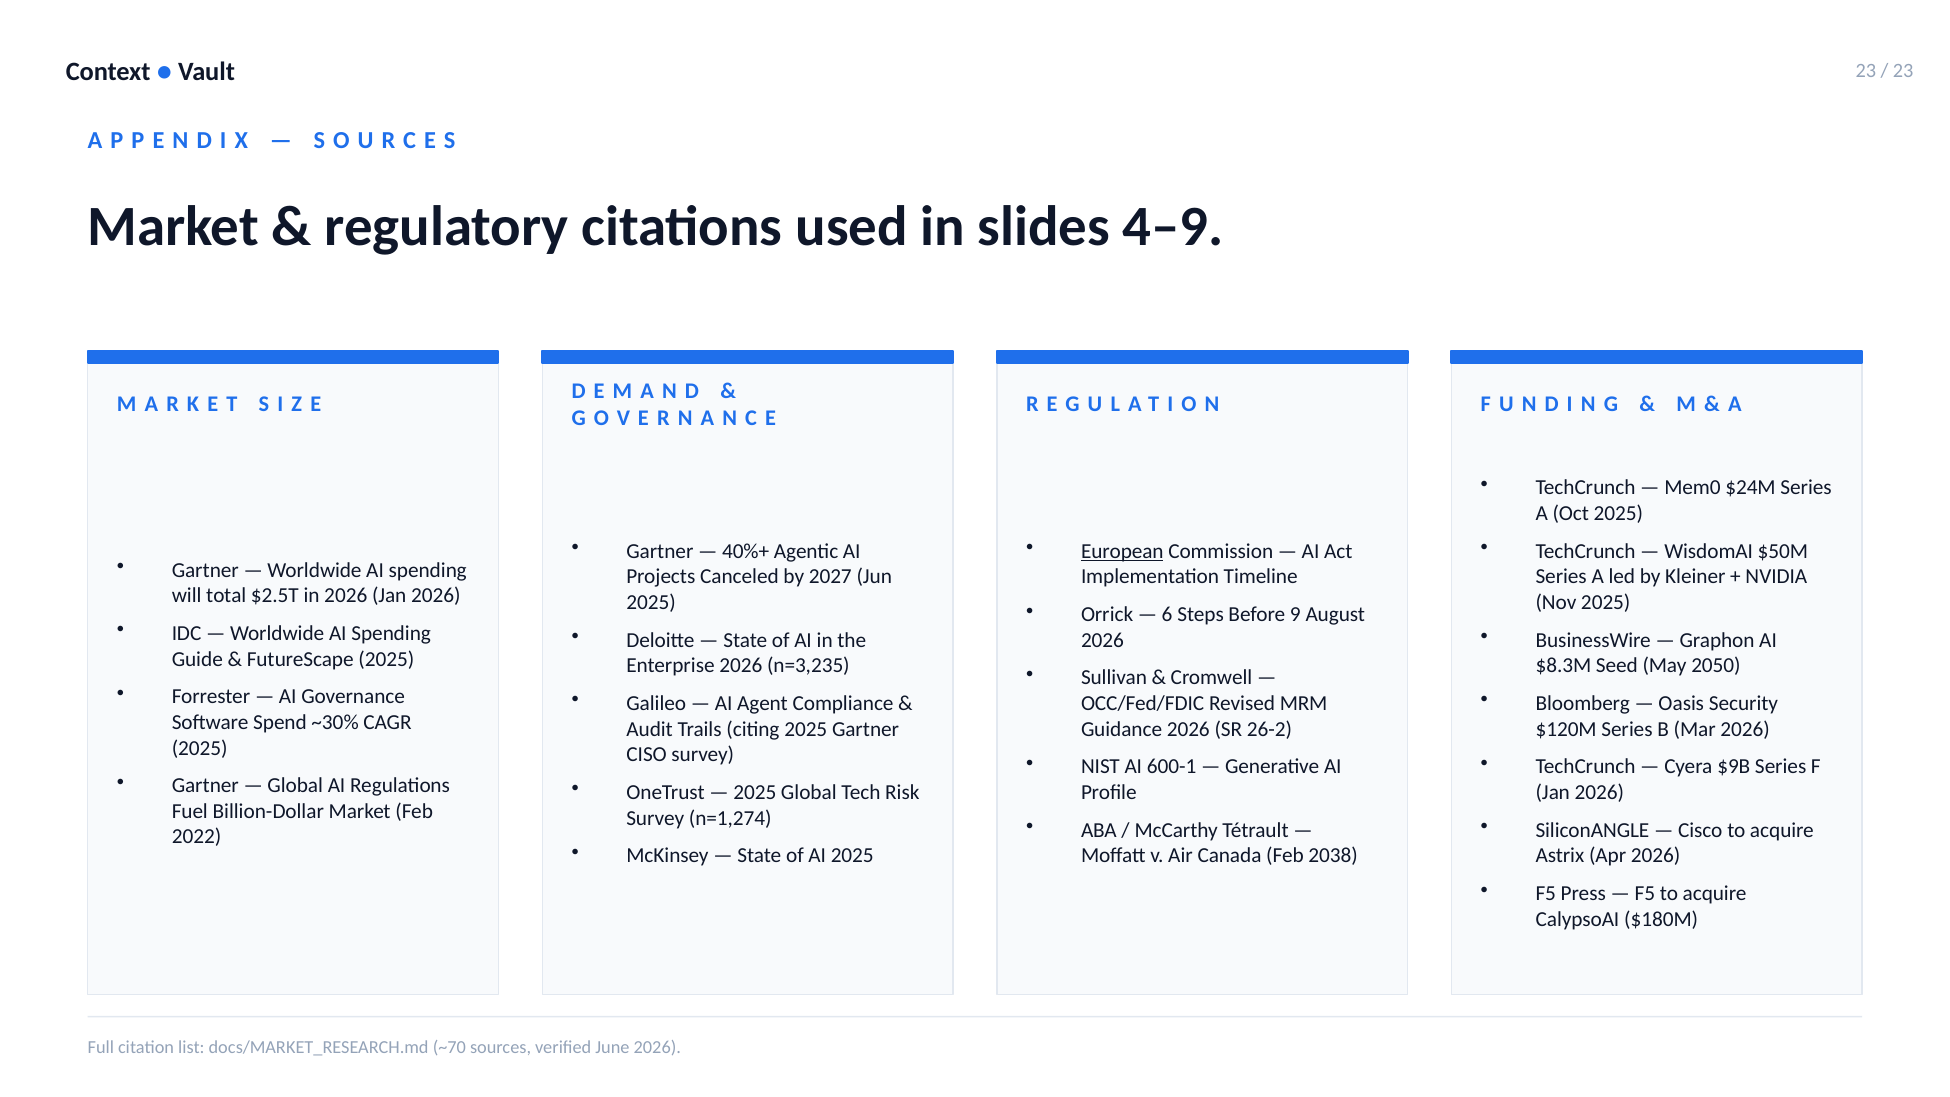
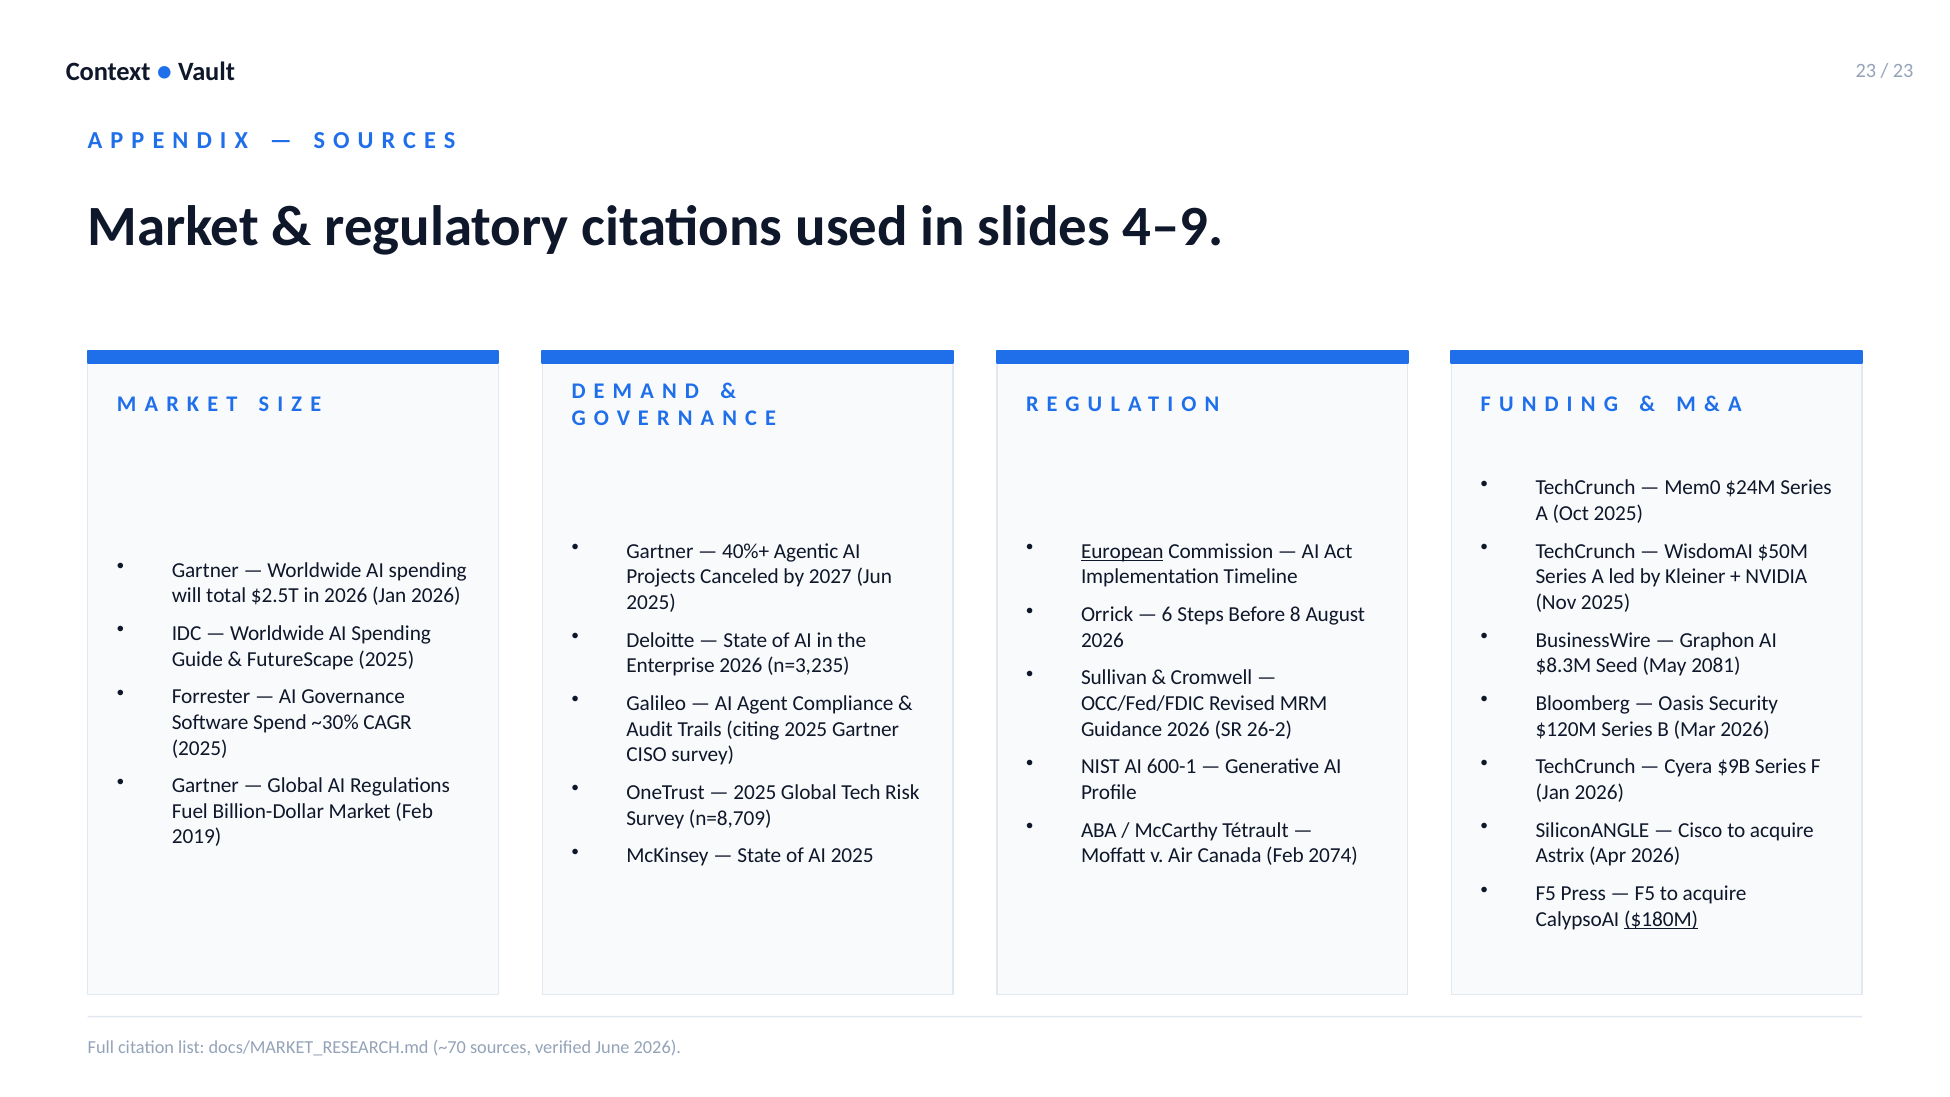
9: 9 -> 8
2050: 2050 -> 2081
n=1,274: n=1,274 -> n=8,709
2022: 2022 -> 2019
2038: 2038 -> 2074
$180M underline: none -> present
